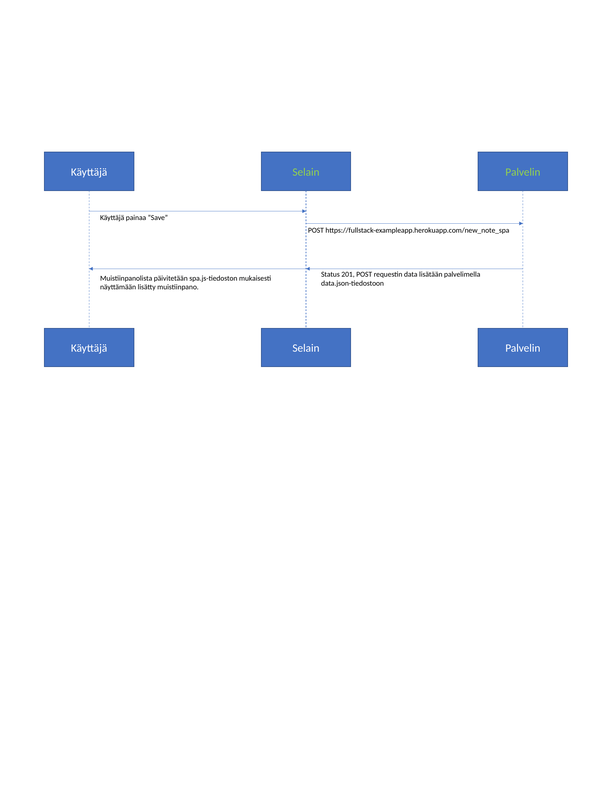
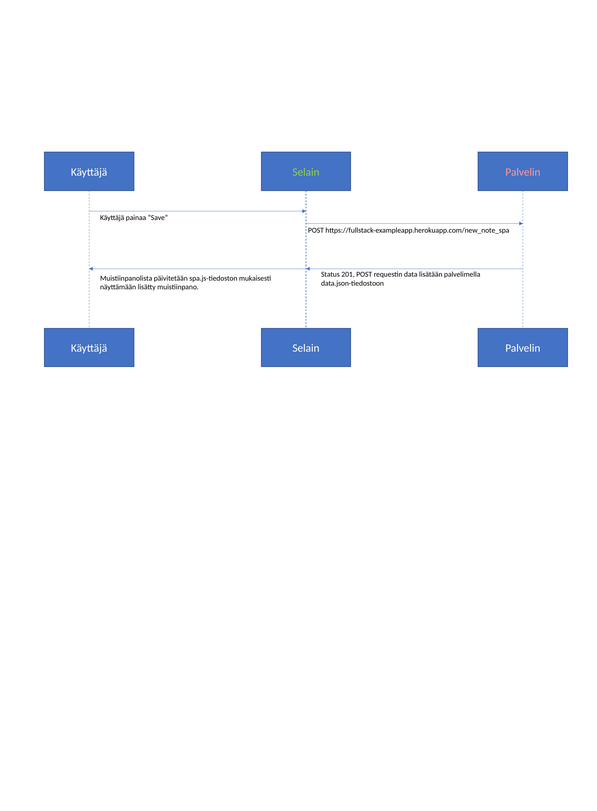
Palvelin at (523, 172) colour: light green -> pink
